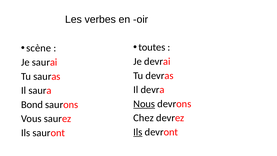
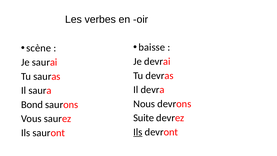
toutes: toutes -> baisse
Nous underline: present -> none
Chez: Chez -> Suite
